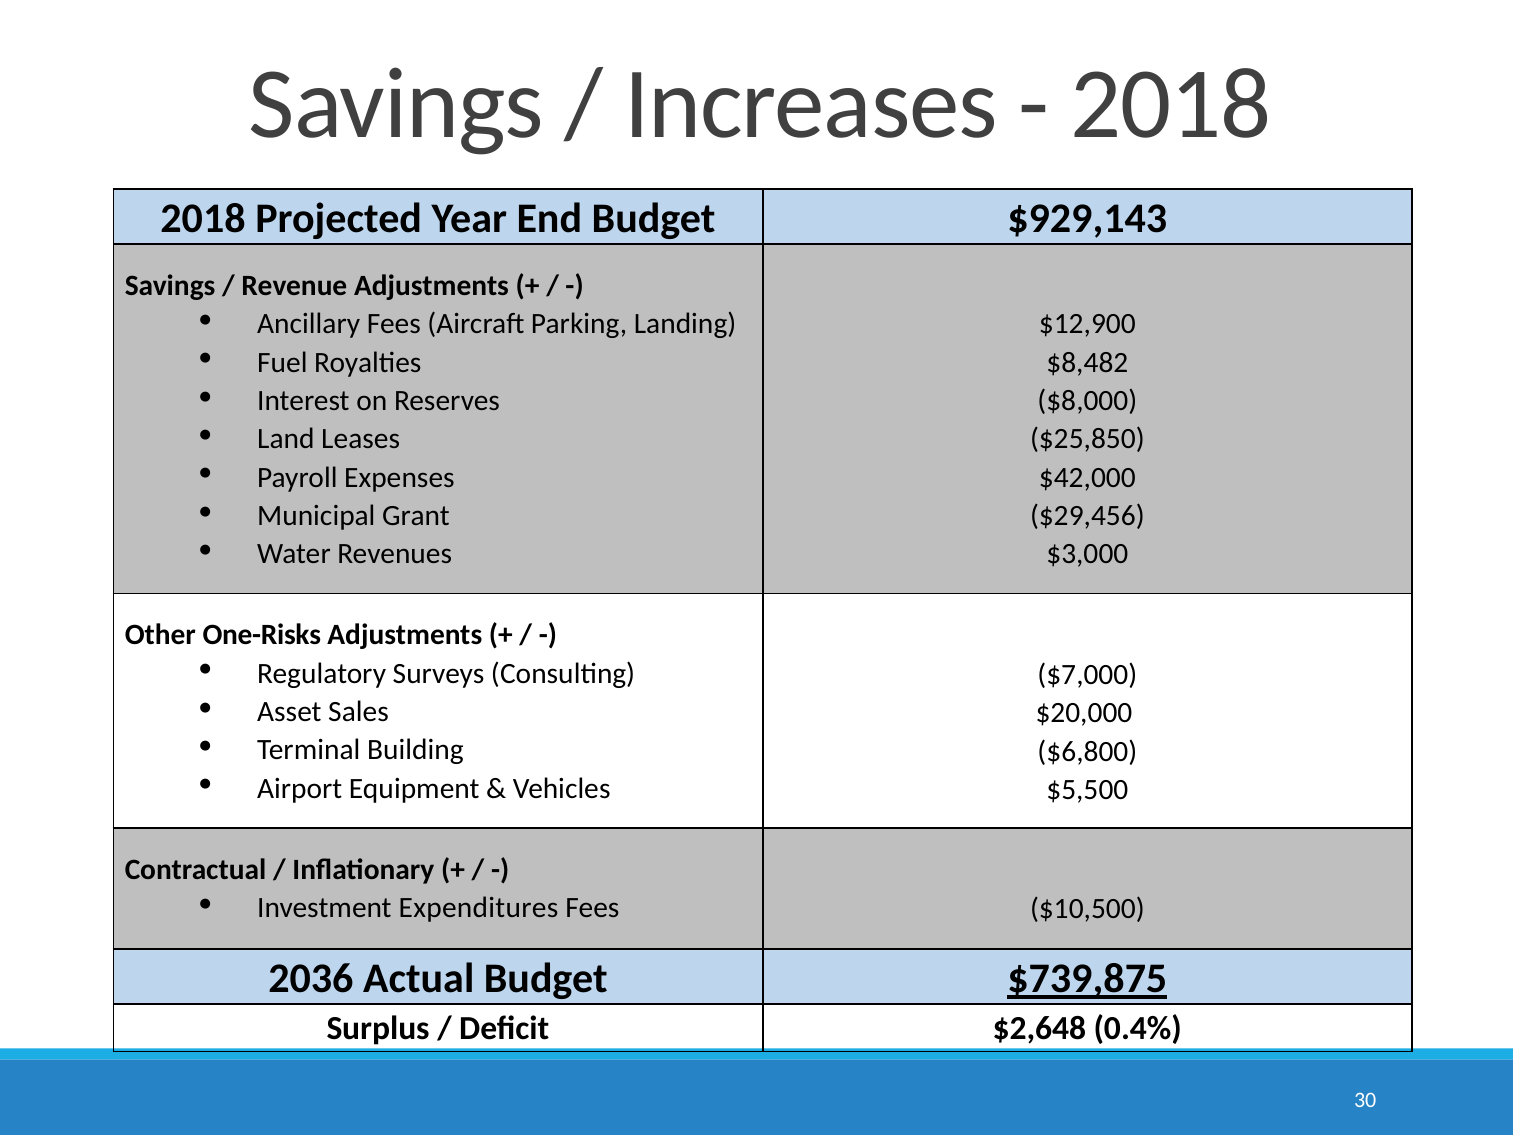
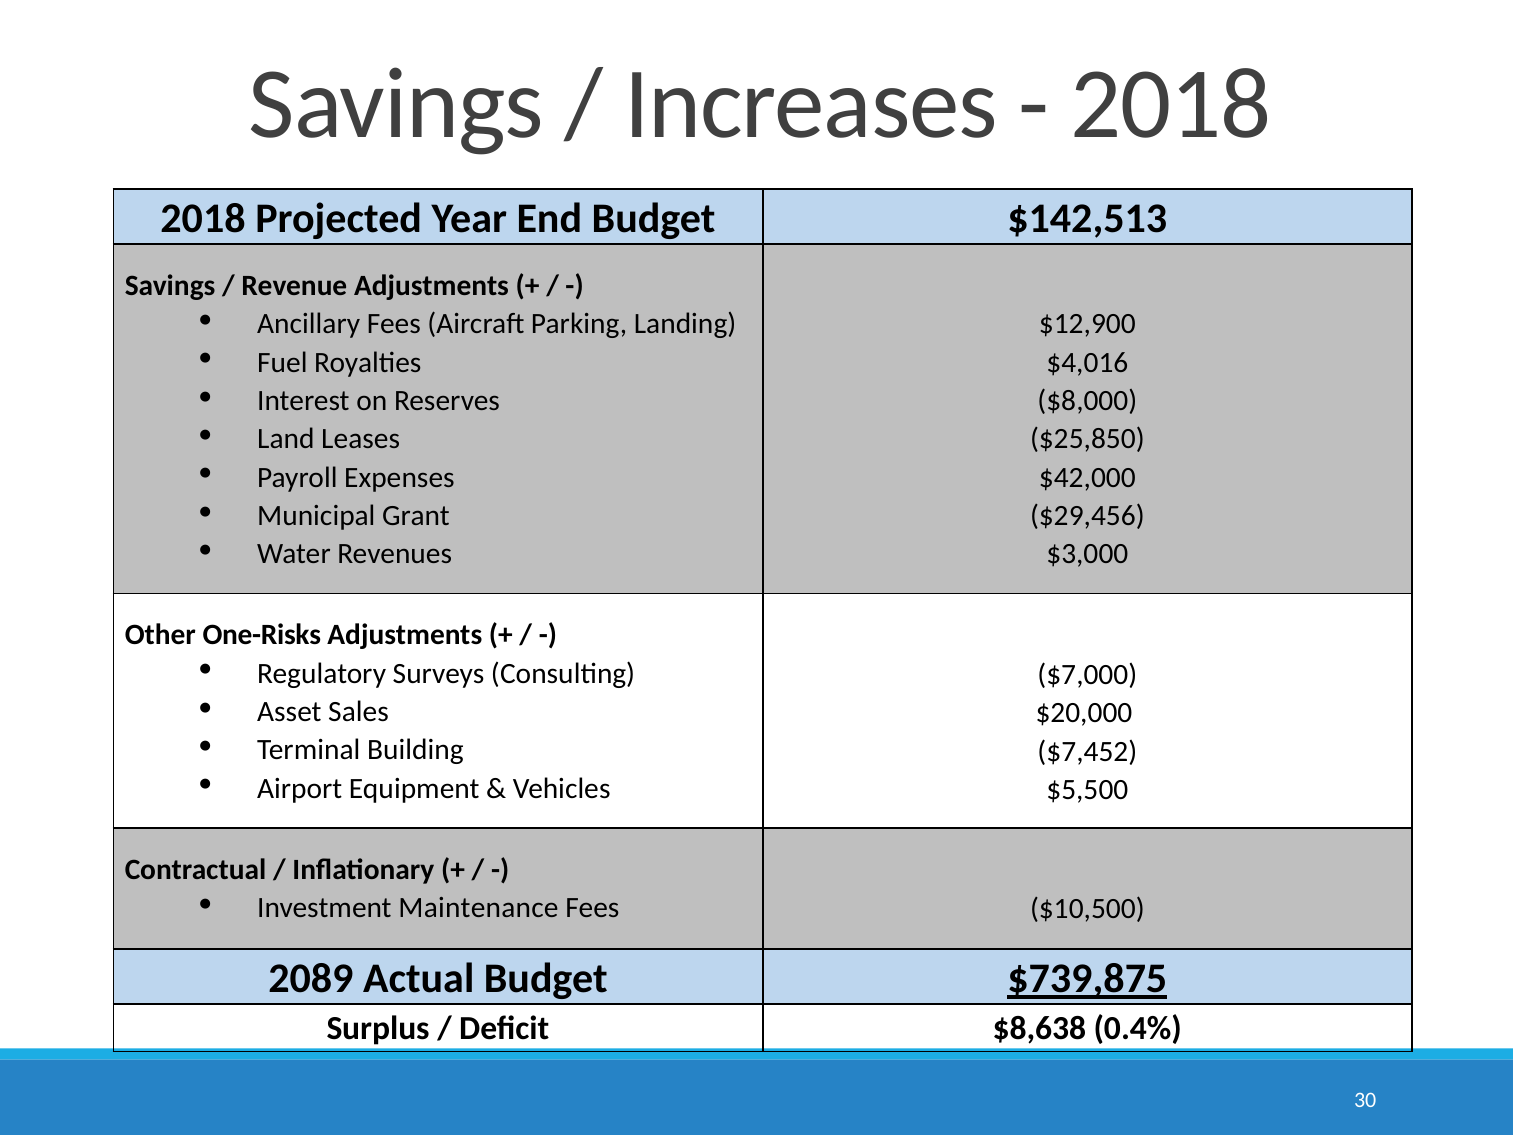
$929,143: $929,143 -> $142,513
$8,482: $8,482 -> $4,016
$6,800: $6,800 -> $7,452
Expenditures: Expenditures -> Maintenance
2036: 2036 -> 2089
$2,648: $2,648 -> $8,638
